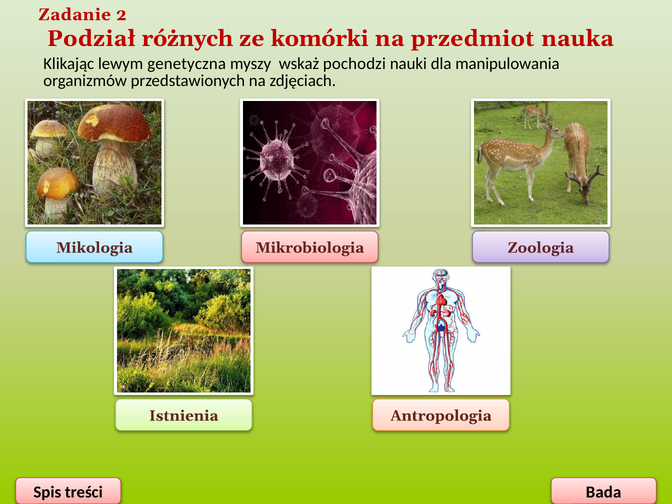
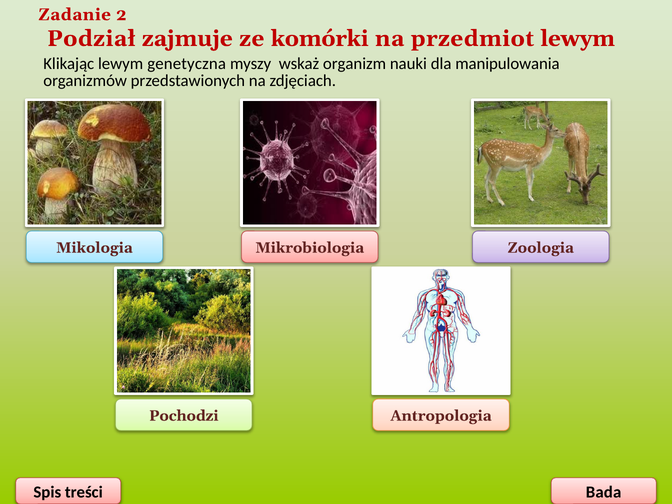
różnych: różnych -> zajmuje
przedmiot nauka: nauka -> lewym
pochodzi: pochodzi -> organizm
Istnienia: Istnienia -> Pochodzi
